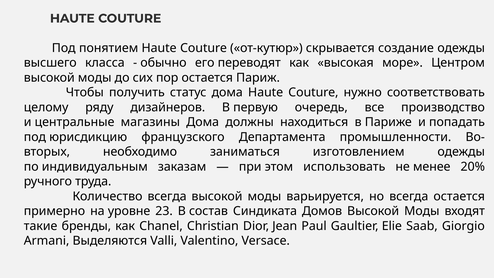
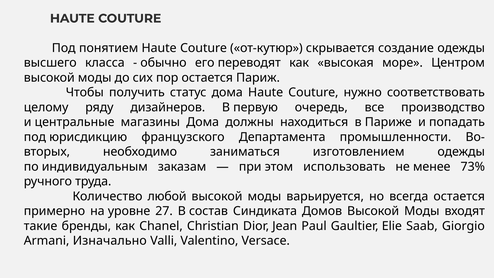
20%: 20% -> 73%
Количество всегда: всегда -> любой
23: 23 -> 27
Выделяются: Выделяются -> Изначально
